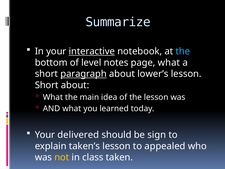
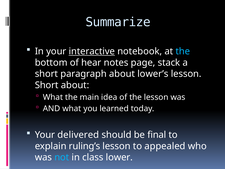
level: level -> hear
page what: what -> stack
paragraph underline: present -> none
sign: sign -> final
taken’s: taken’s -> ruling’s
not colour: yellow -> light blue
taken: taken -> lower
